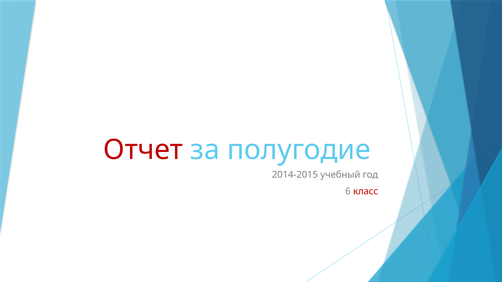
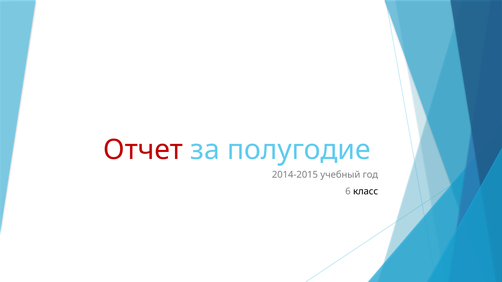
класс colour: red -> black
